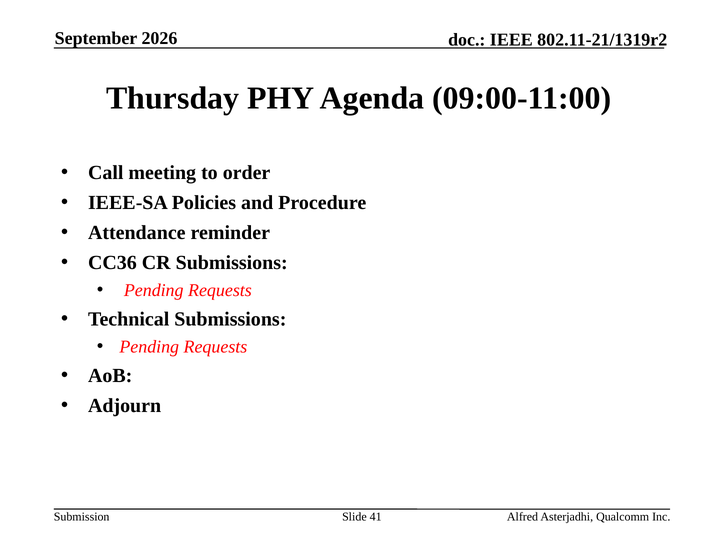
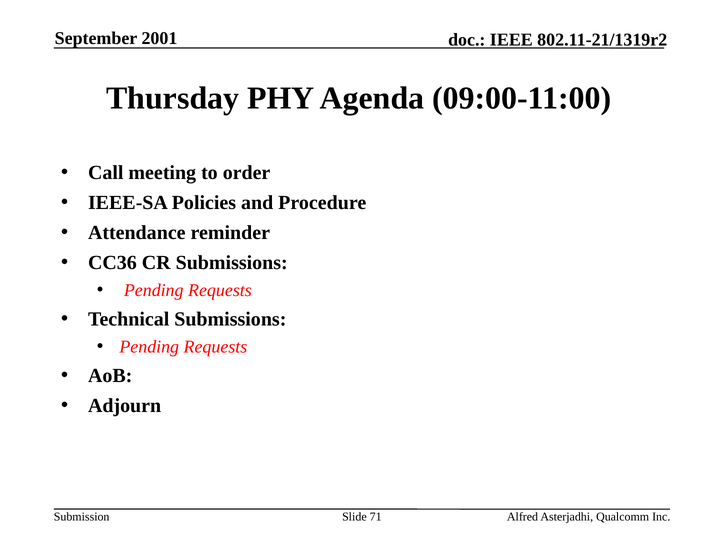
2026: 2026 -> 2001
41: 41 -> 71
